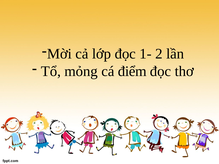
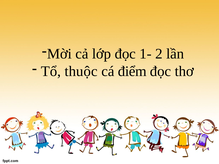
mỏng: mỏng -> thuộc
